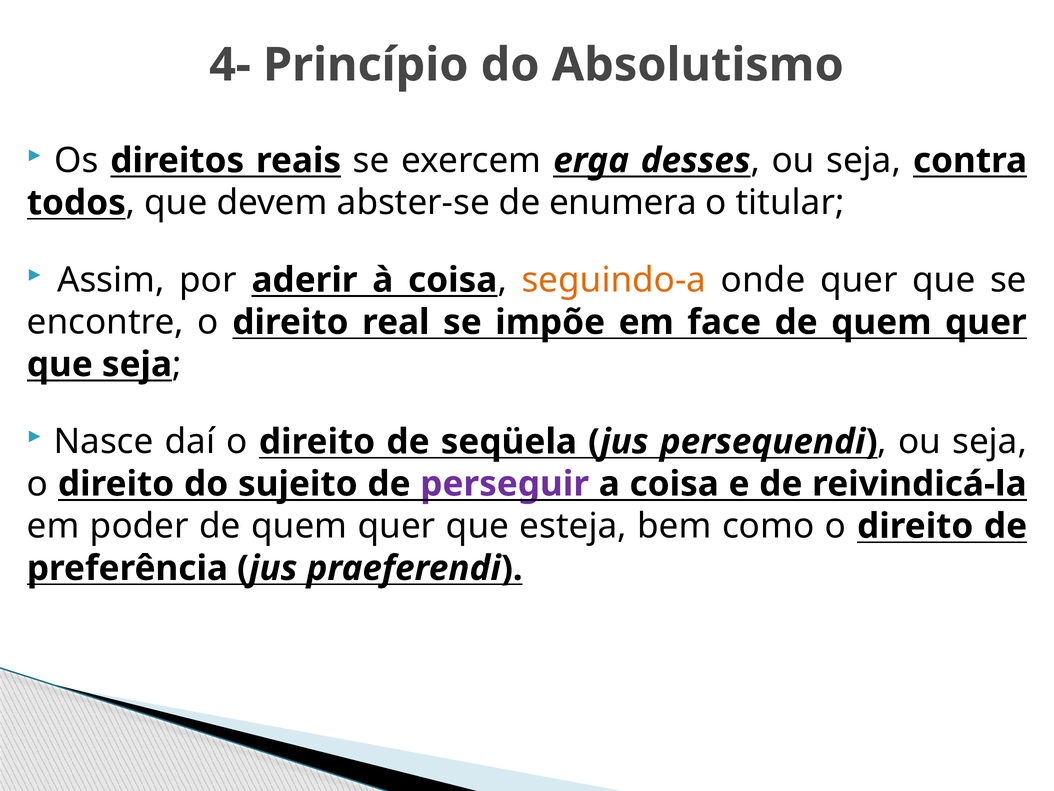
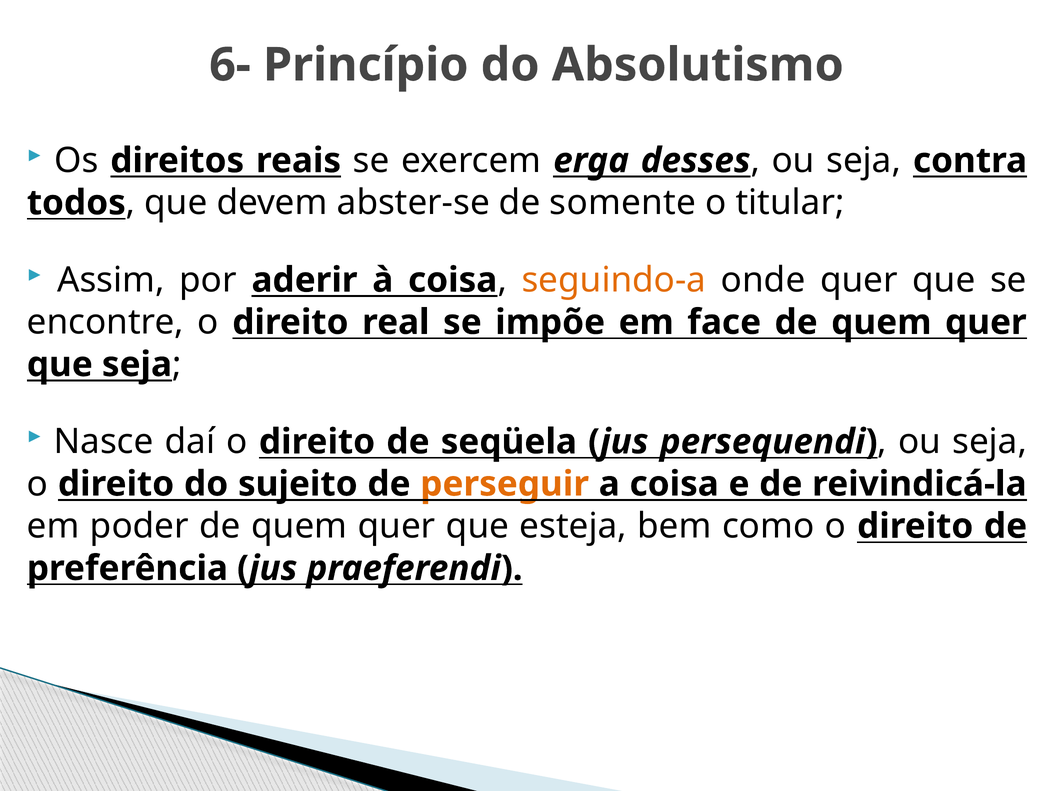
4-: 4- -> 6-
enumera: enumera -> somente
perseguir colour: purple -> orange
